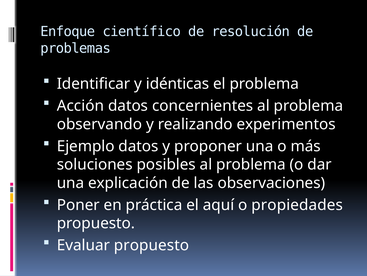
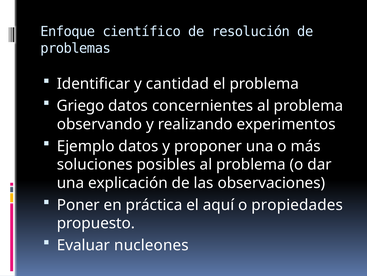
idénticas: idénticas -> cantidad
Acción: Acción -> Griego
Evaluar propuesto: propuesto -> nucleones
